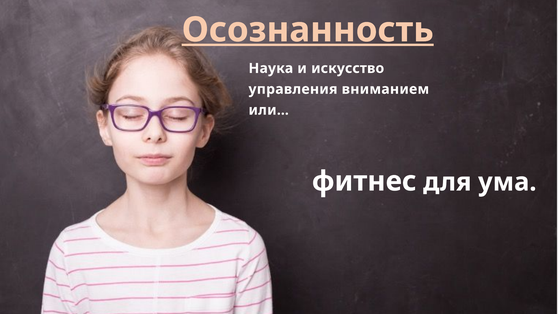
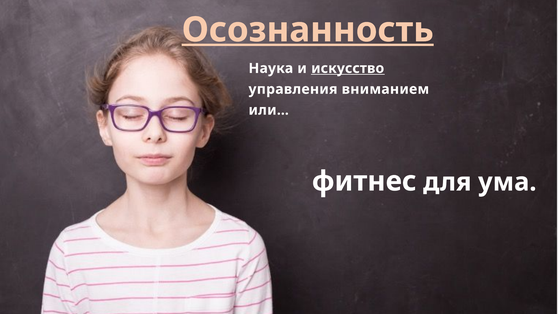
искусство underline: none -> present
